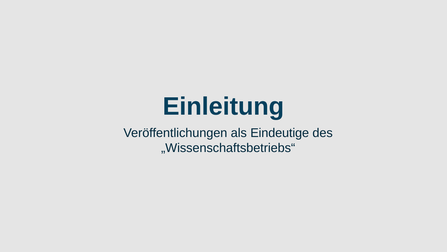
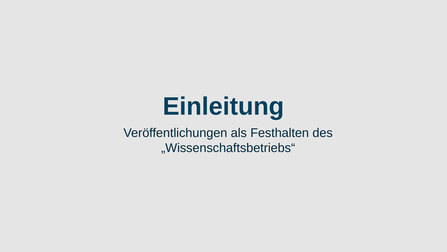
Eindeutige: Eindeutige -> Festhalten
